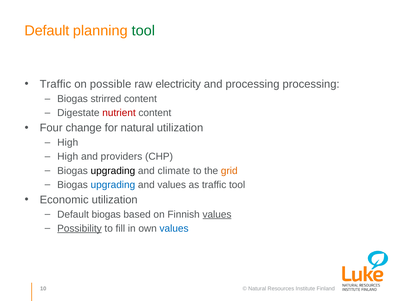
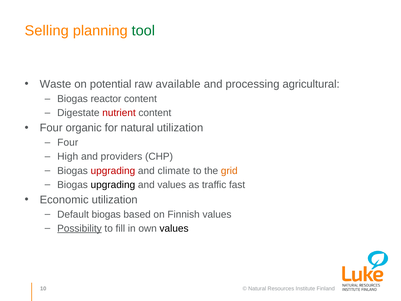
Default at (47, 31): Default -> Selling
Traffic at (55, 84): Traffic -> Waste
possible: possible -> potential
electricity: electricity -> available
processing processing: processing -> agricultural
strirred: strirred -> reactor
change: change -> organic
High at (68, 143): High -> Four
upgrading at (113, 171) colour: black -> red
upgrading at (113, 185) colour: blue -> black
traffic tool: tool -> fast
values at (217, 214) underline: present -> none
values at (174, 228) colour: blue -> black
